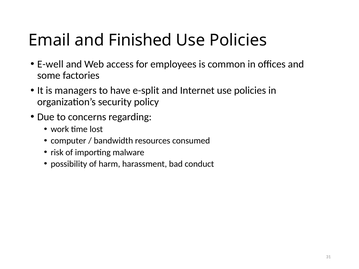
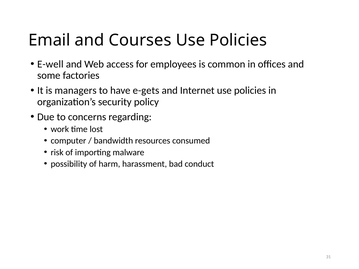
Finished: Finished -> Courses
e-split: e-split -> e-gets
